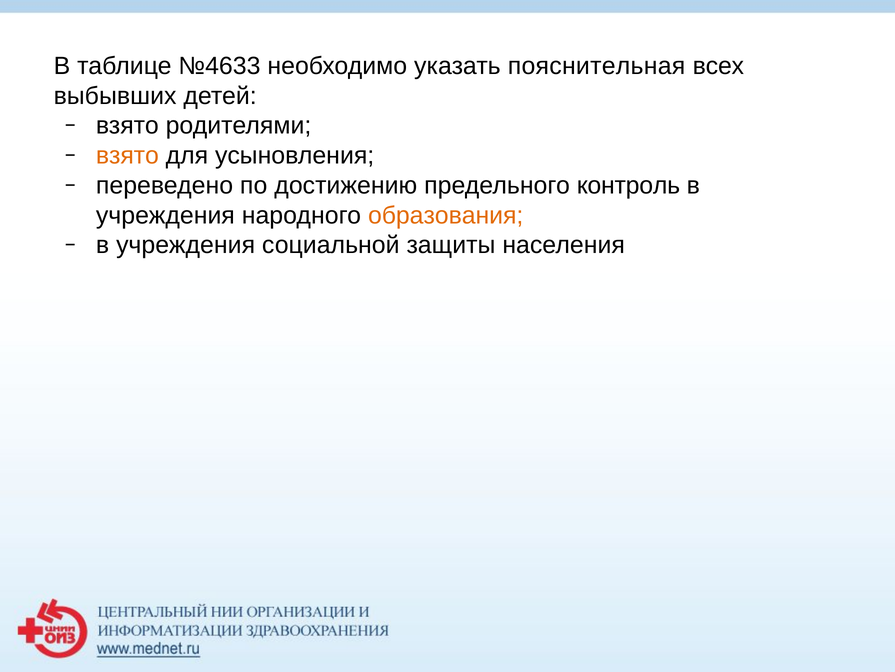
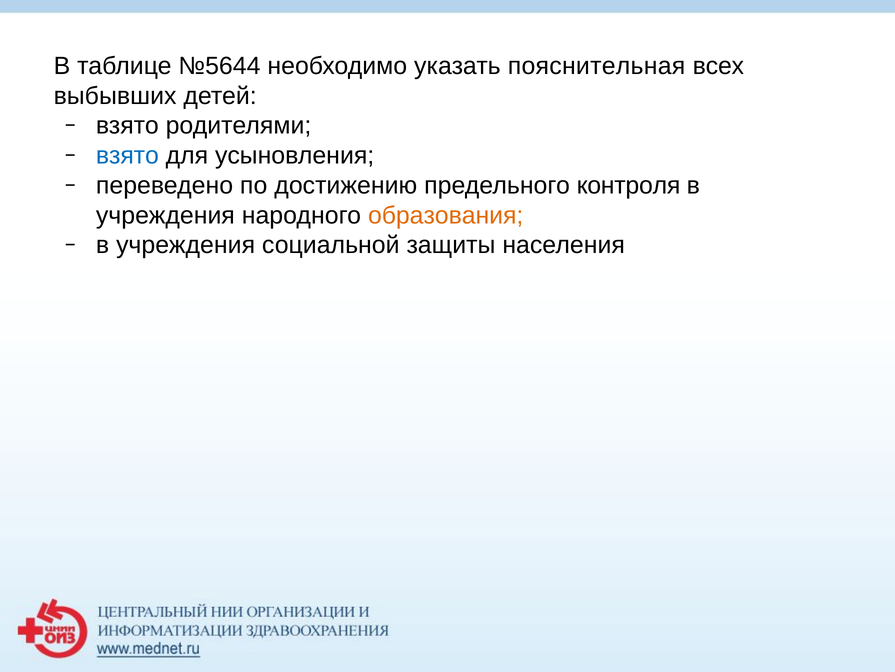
№4633: №4633 -> №5644
взято at (127, 155) colour: orange -> blue
контроль: контроль -> контроля
